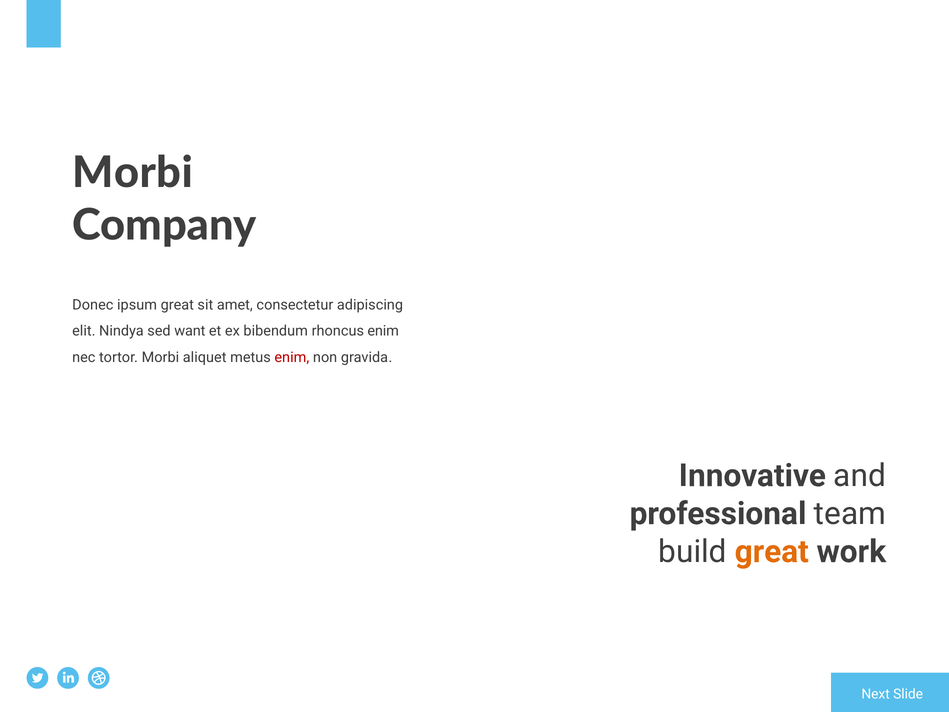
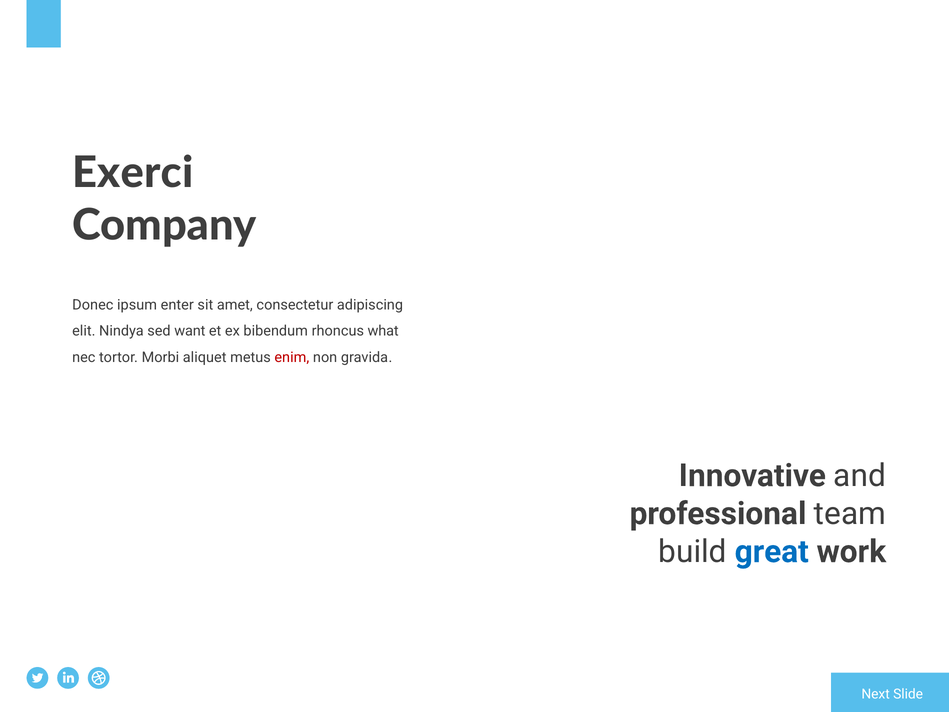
Morbi at (133, 173): Morbi -> Exerci
ipsum great: great -> enter
rhoncus enim: enim -> what
great at (772, 551) colour: orange -> blue
